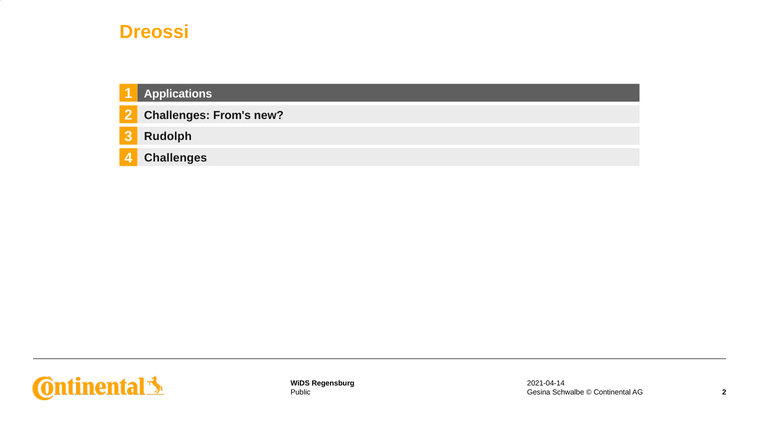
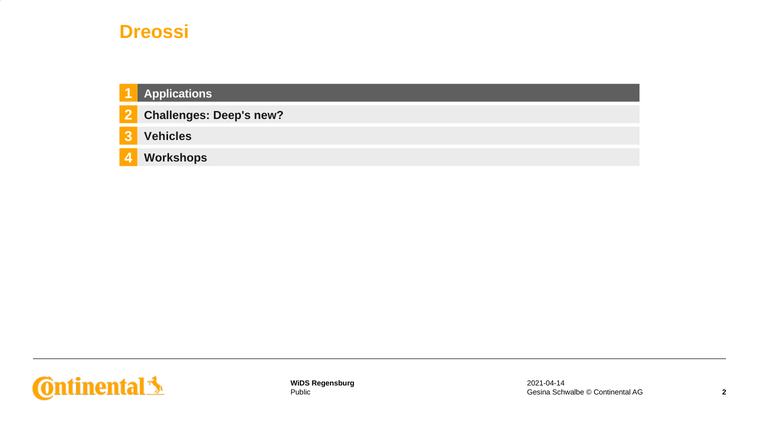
From's: From's -> Deep's
Rudolph: Rudolph -> Vehicles
Challenges at (176, 158): Challenges -> Workshops
